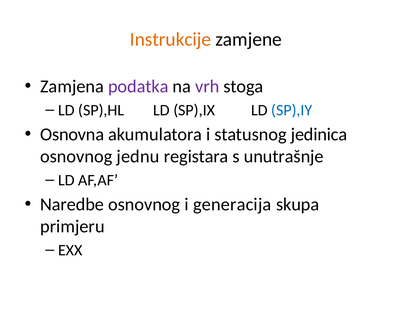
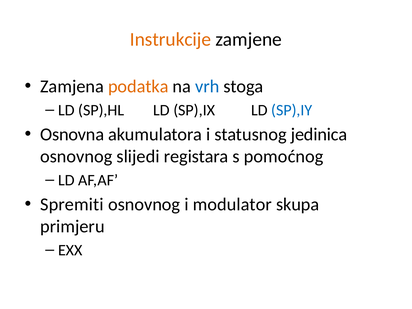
podatka colour: purple -> orange
vrh colour: purple -> blue
jednu: jednu -> slijedi
unutrašnje: unutrašnje -> pomoćnog
Naredbe: Naredbe -> Spremiti
generacija: generacija -> modulator
